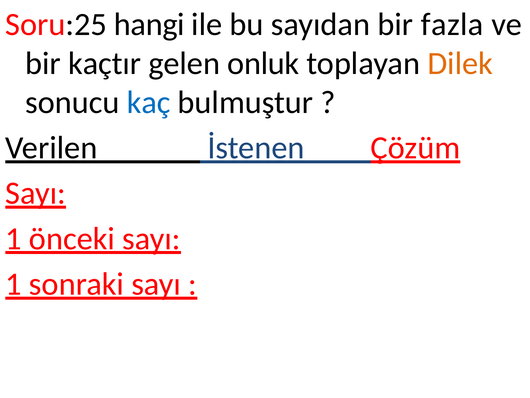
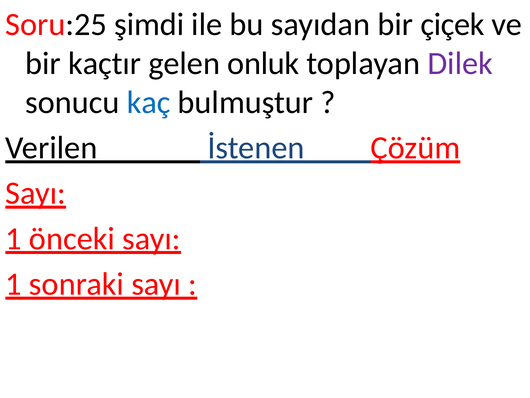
hangi: hangi -> şimdi
fazla: fazla -> çiçek
Dilek colour: orange -> purple
